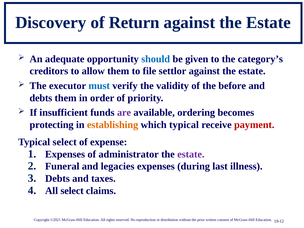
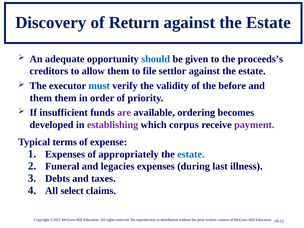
category’s: category’s -> proceeds’s
debts at (41, 98): debts -> them
protecting: protecting -> developed
establishing colour: orange -> purple
which typical: typical -> corpus
payment colour: red -> purple
Typical select: select -> terms
administrator: administrator -> appropriately
estate at (191, 154) colour: purple -> blue
